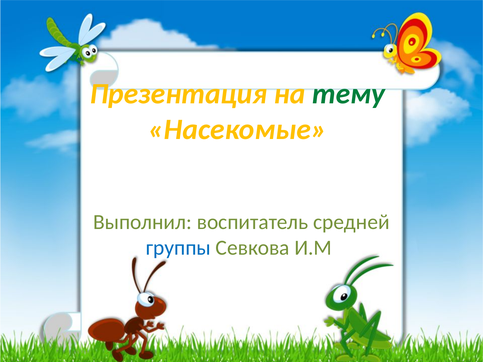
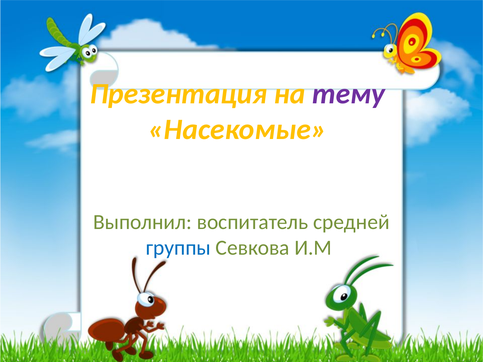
тему colour: green -> purple
